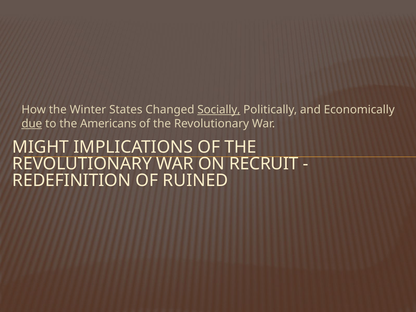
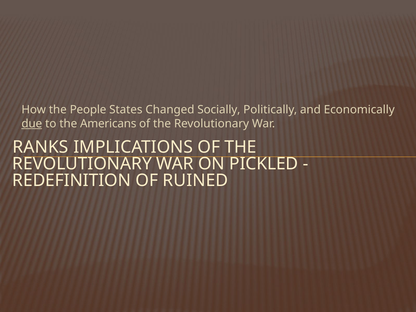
Winter: Winter -> People
Socially underline: present -> none
MIGHT: MIGHT -> RANKS
RECRUIT: RECRUIT -> PICKLED
